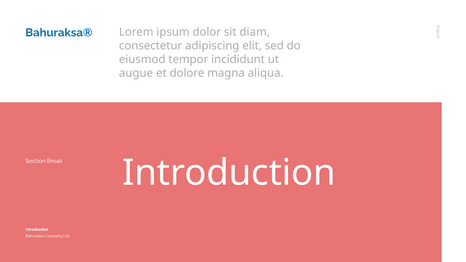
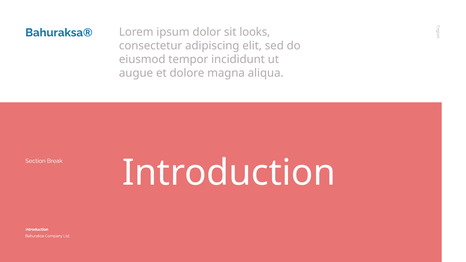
diam: diam -> looks
